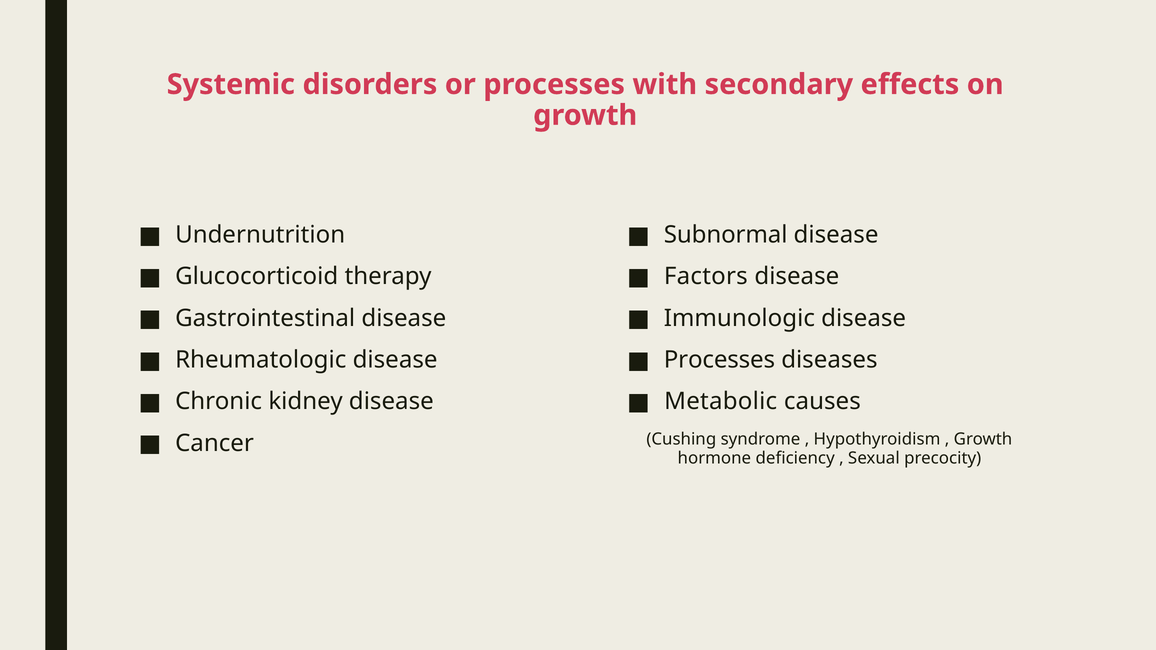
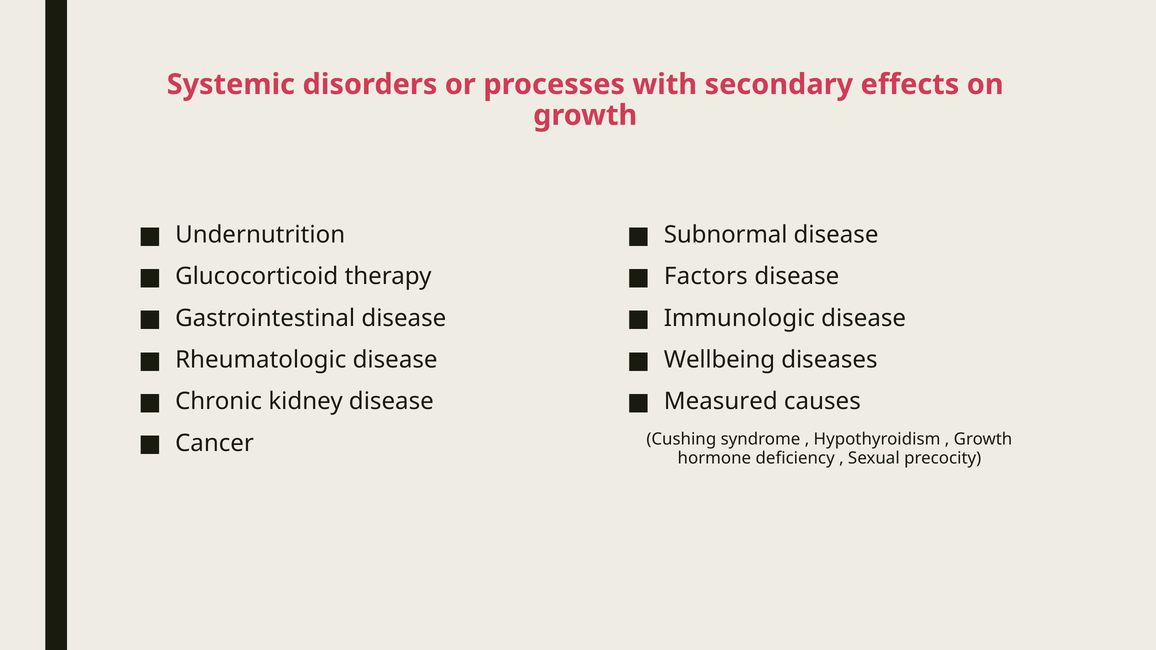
Processes at (719, 360): Processes -> Wellbeing
Metabolic: Metabolic -> Measured
